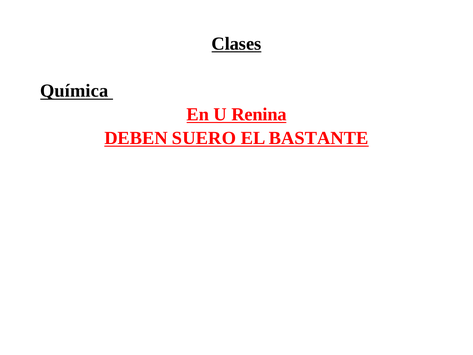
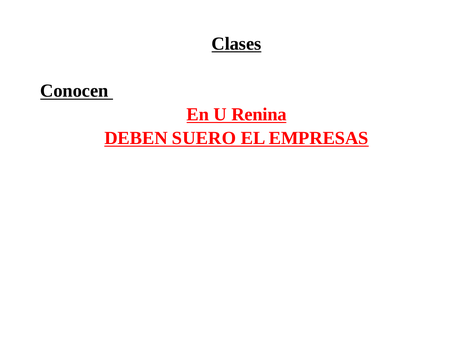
Química: Química -> Conocen
BASTANTE: BASTANTE -> EMPRESAS
